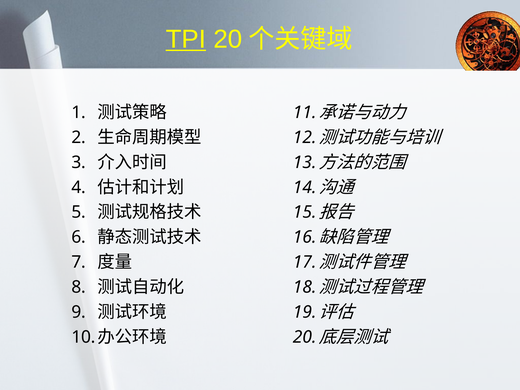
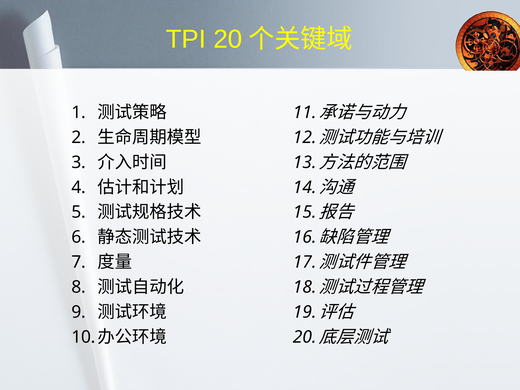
TPI underline: present -> none
